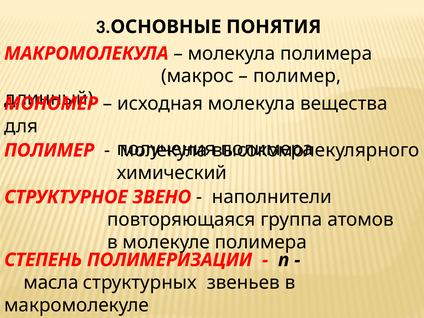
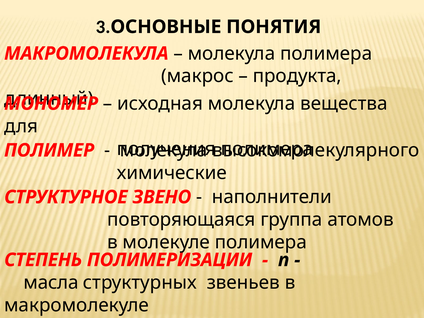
полимер at (297, 76): полимер -> продукта
химический: химический -> химические
